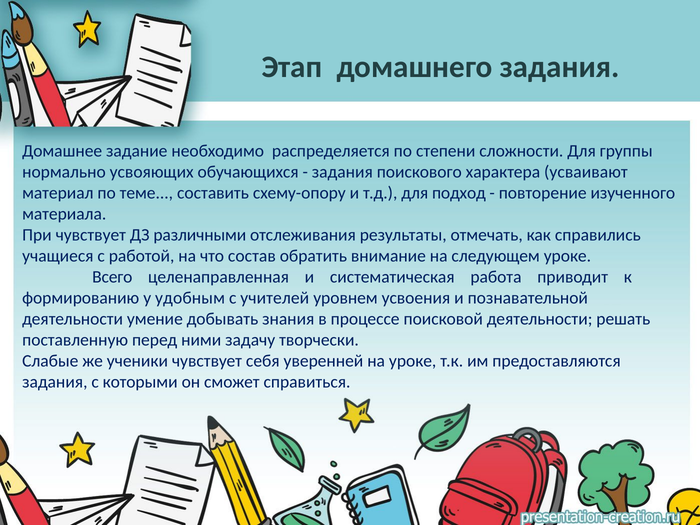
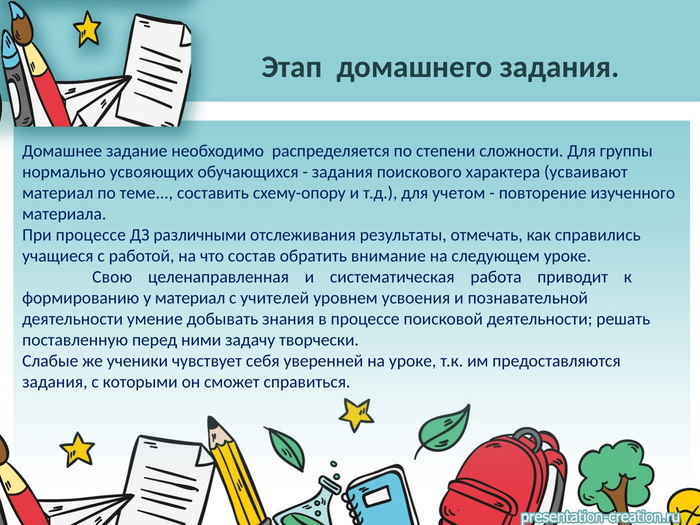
подход: подход -> учетом
При чувствует: чувствует -> процессе
Всего: Всего -> Свою
у удобным: удобным -> материал
